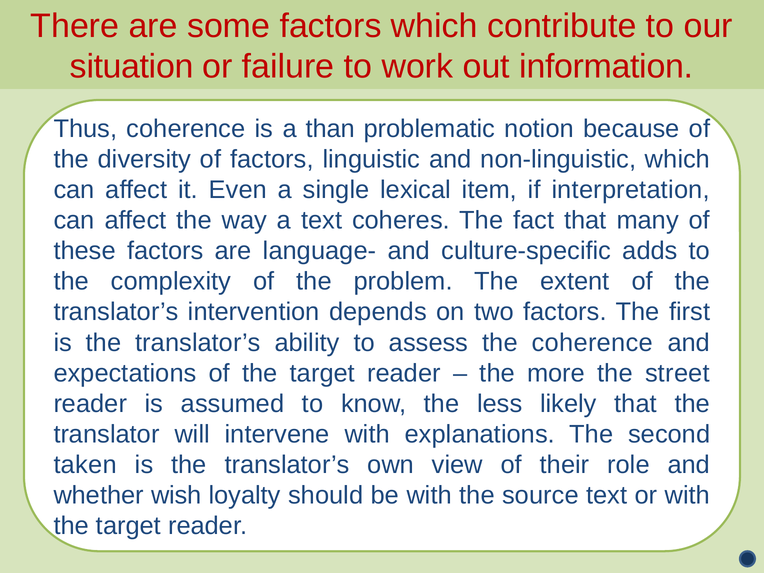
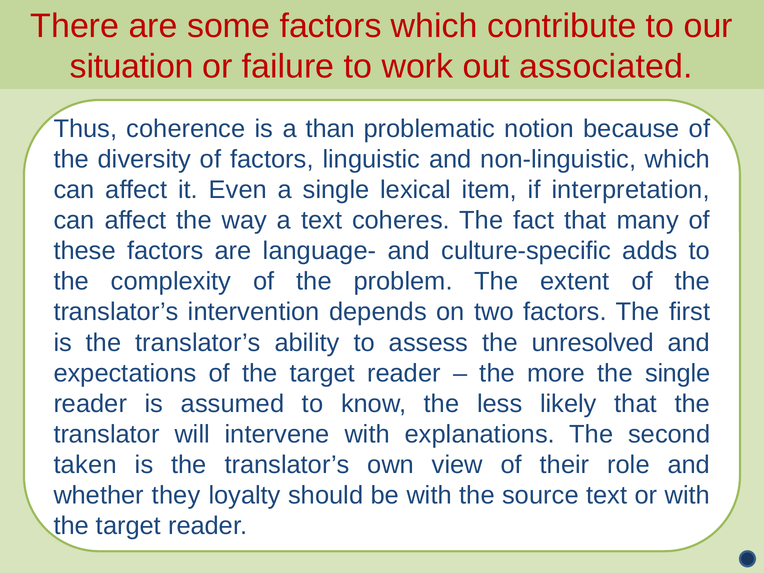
information: information -> associated
the coherence: coherence -> unresolved
the street: street -> single
wish: wish -> they
